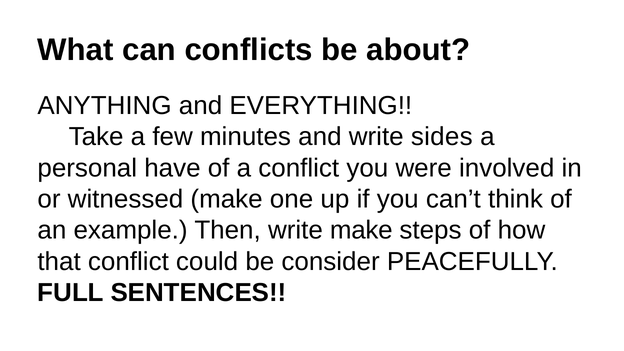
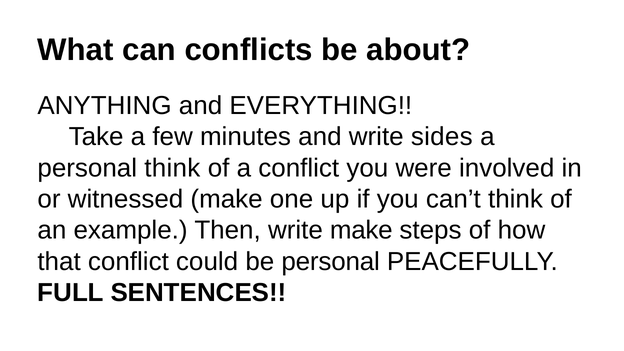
personal have: have -> think
be consider: consider -> personal
